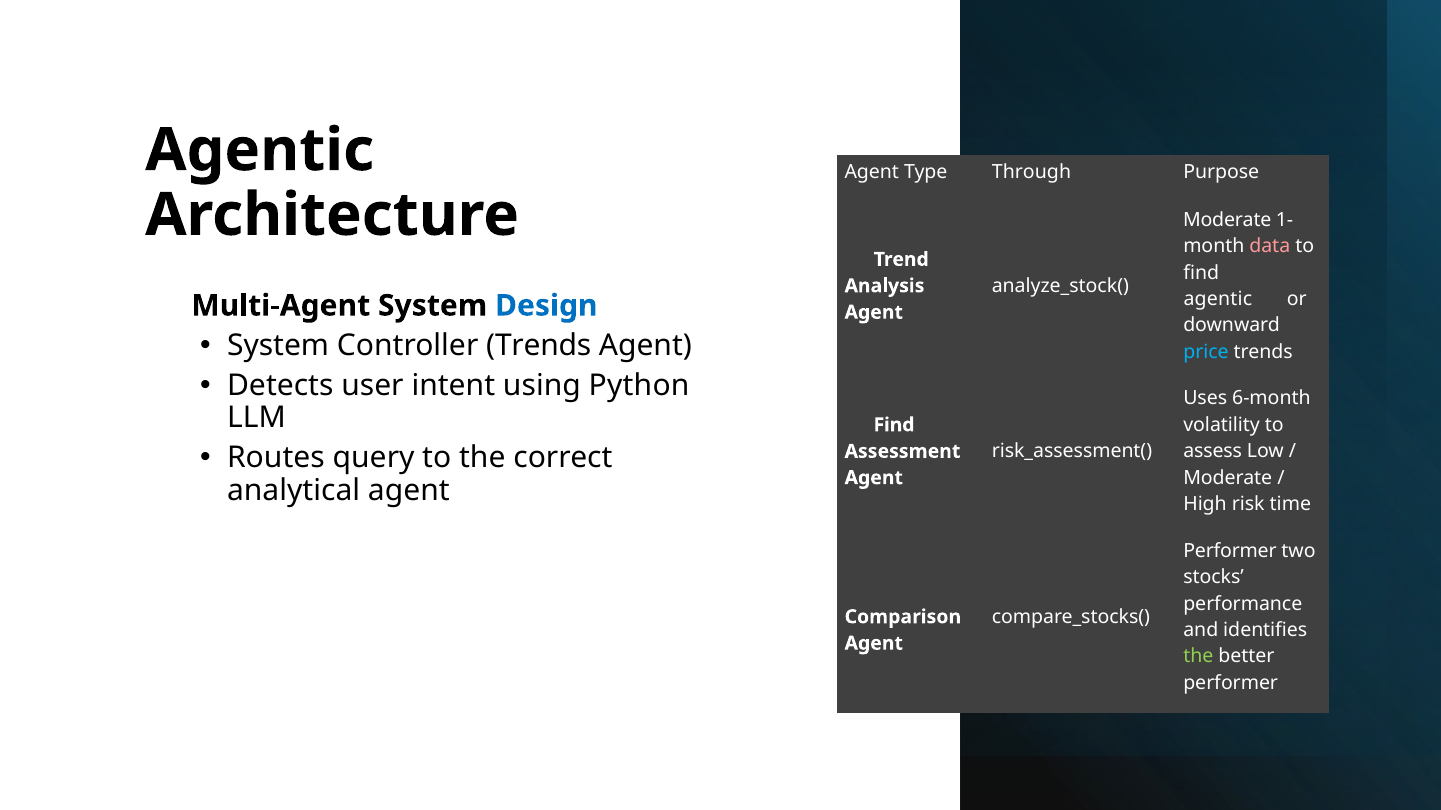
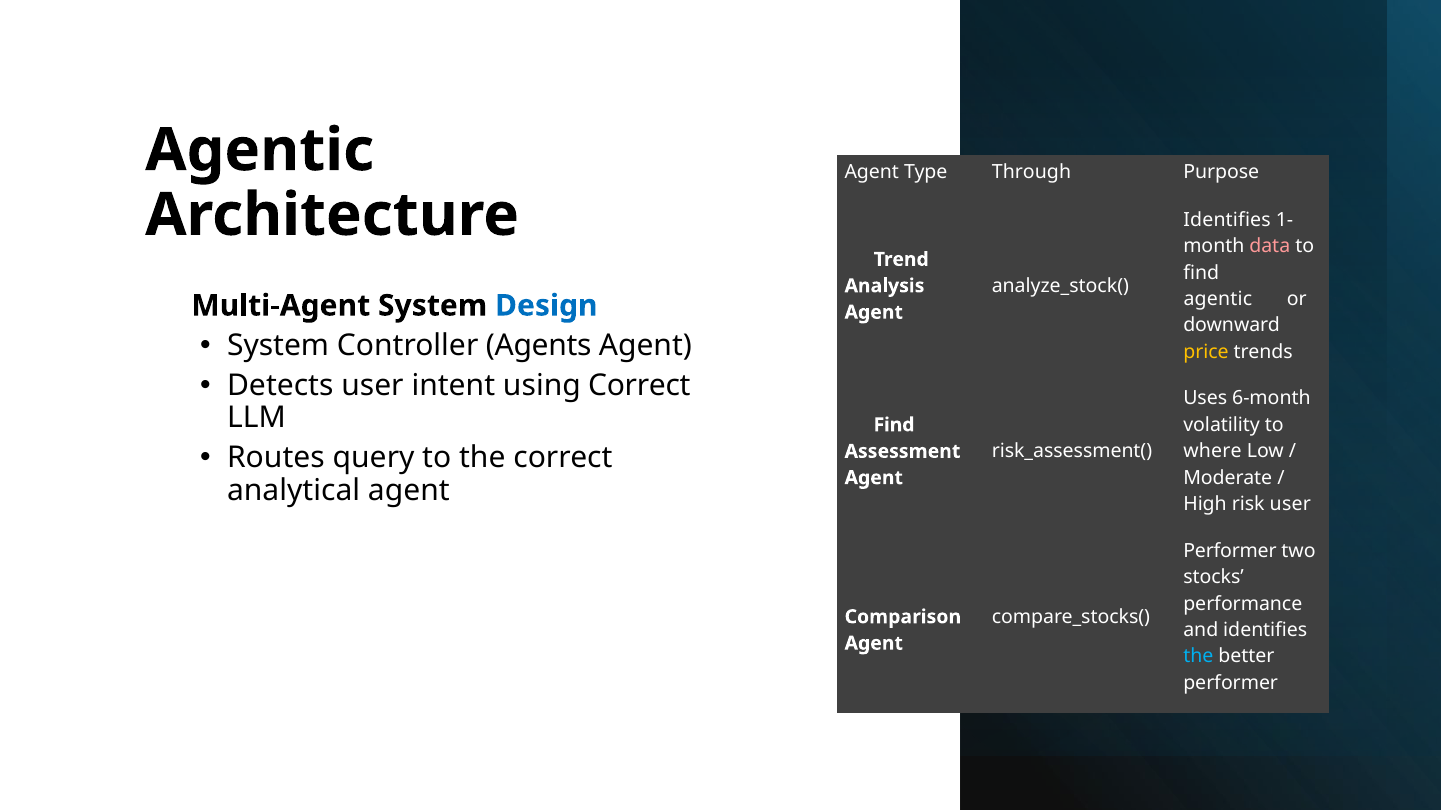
Moderate at (1227, 220): Moderate -> Identifies
Controller Trends: Trends -> Agents
price colour: light blue -> yellow
using Python: Python -> Correct
assess: assess -> where
risk time: time -> user
the at (1198, 657) colour: light green -> light blue
